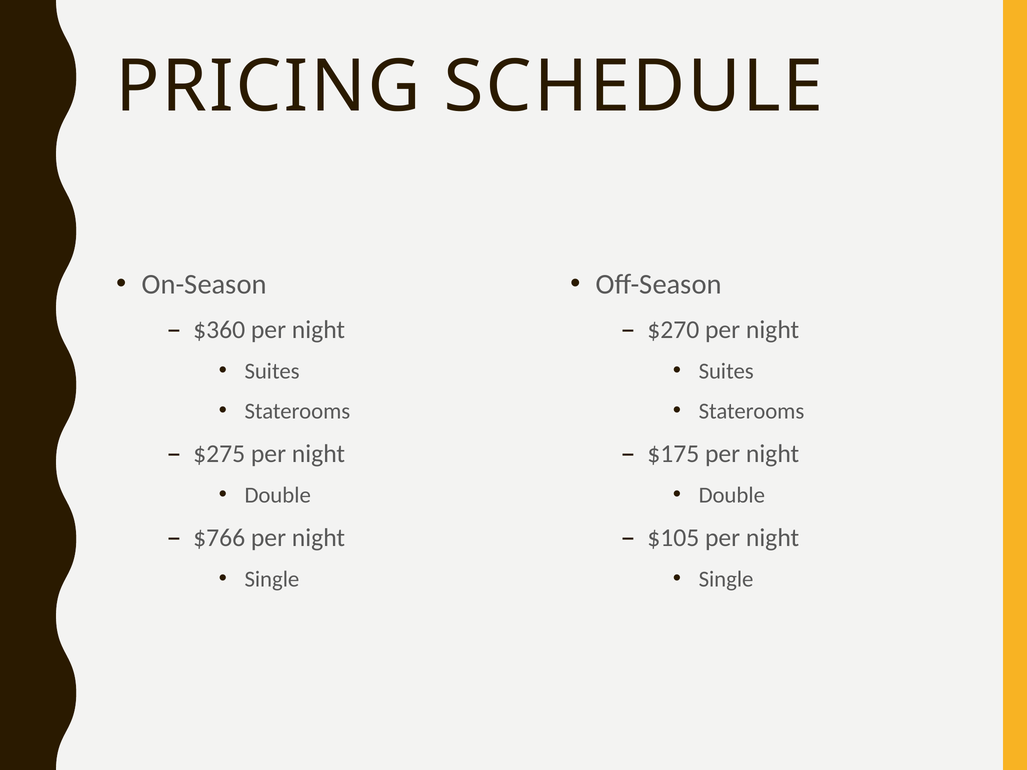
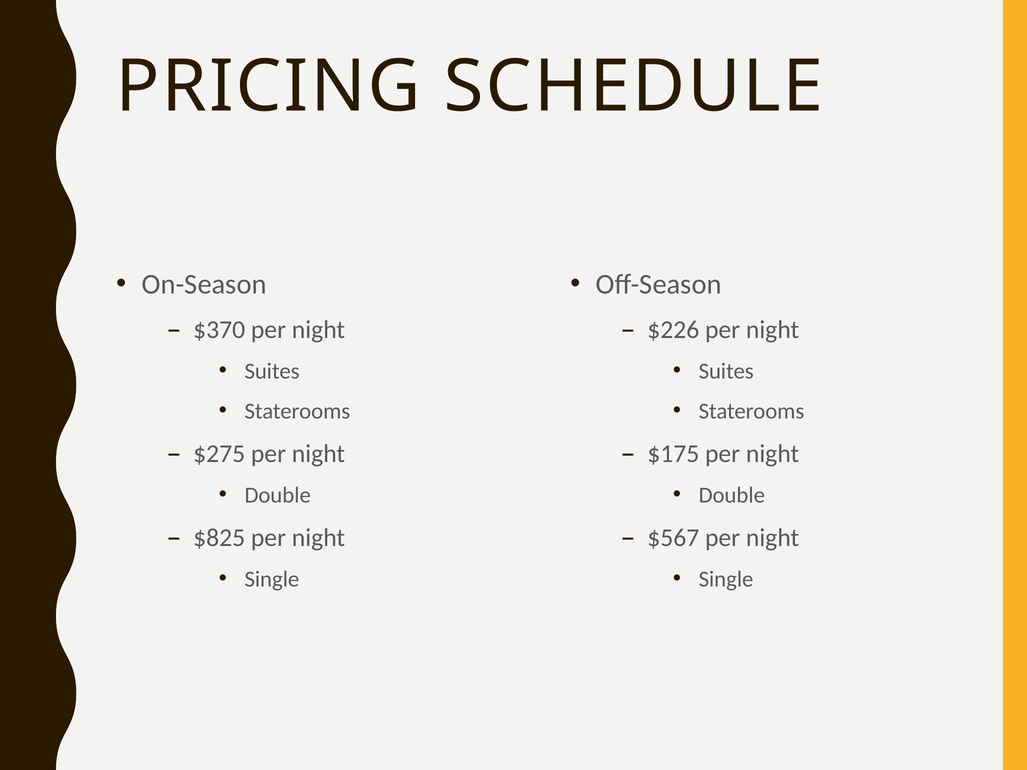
$360: $360 -> $370
$270: $270 -> $226
$766: $766 -> $825
$105: $105 -> $567
